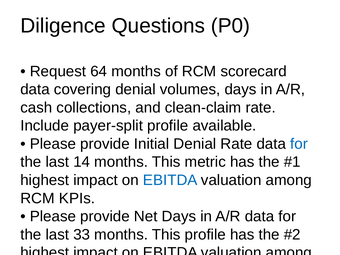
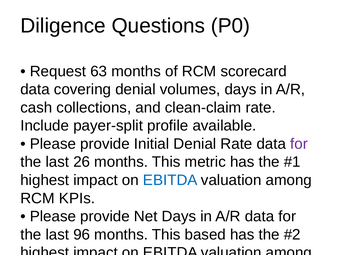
64: 64 -> 63
for at (299, 144) colour: blue -> purple
14: 14 -> 26
33: 33 -> 96
This profile: profile -> based
